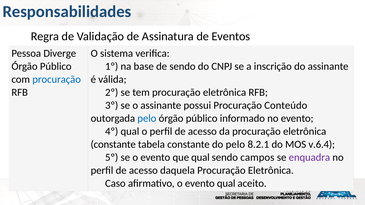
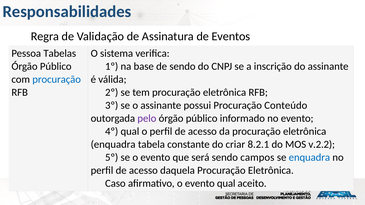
Diverge: Diverge -> Tabelas
pelo at (147, 119) colour: blue -> purple
constante at (113, 145): constante -> enquadra
do pelo: pelo -> criar
v.6.4: v.6.4 -> v.2.2
que qual: qual -> será
enquadra at (309, 158) colour: purple -> blue
